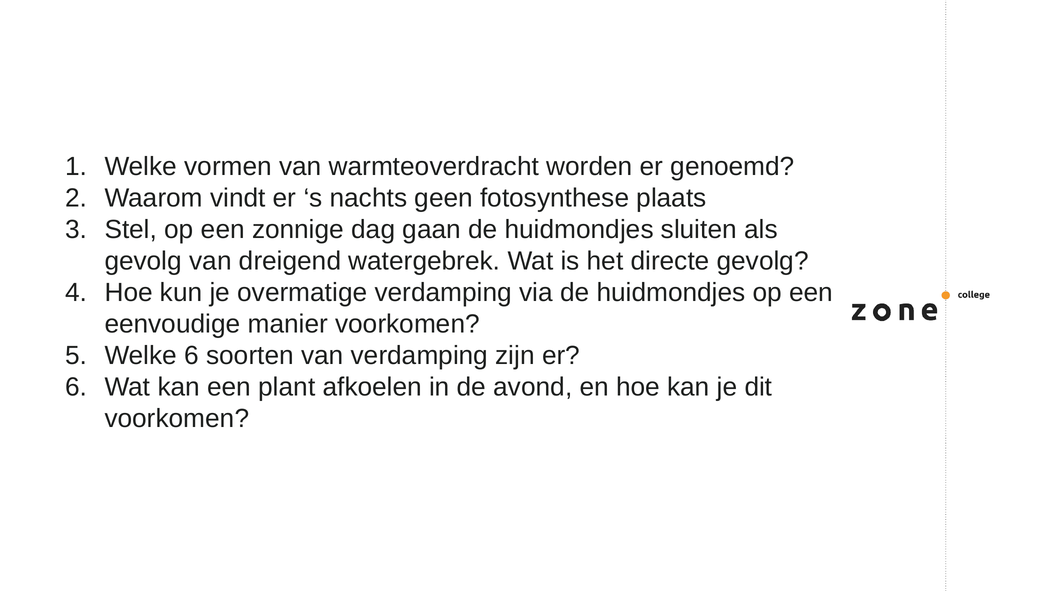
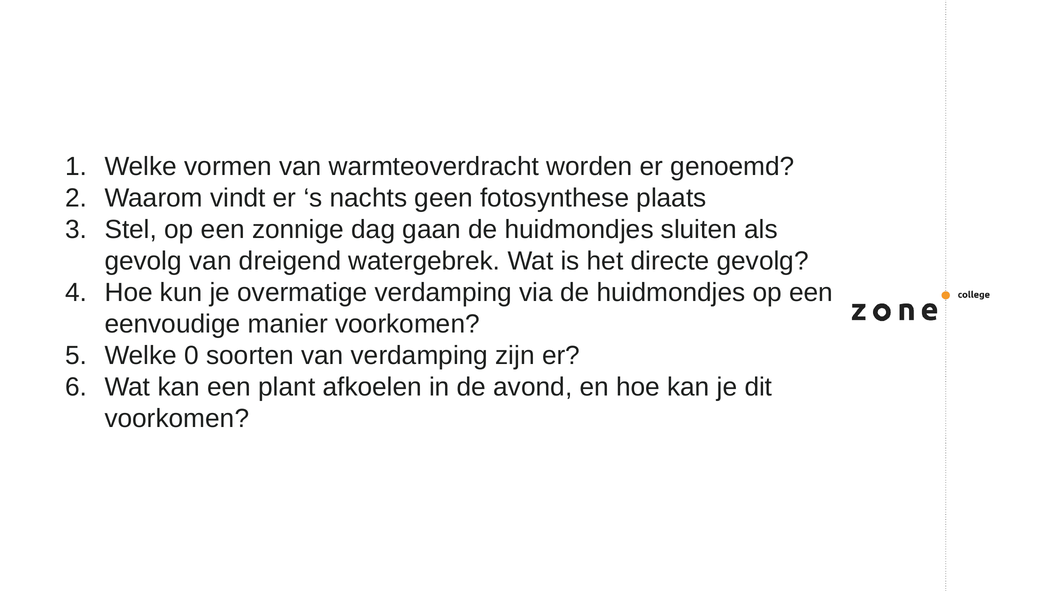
Welke 6: 6 -> 0
